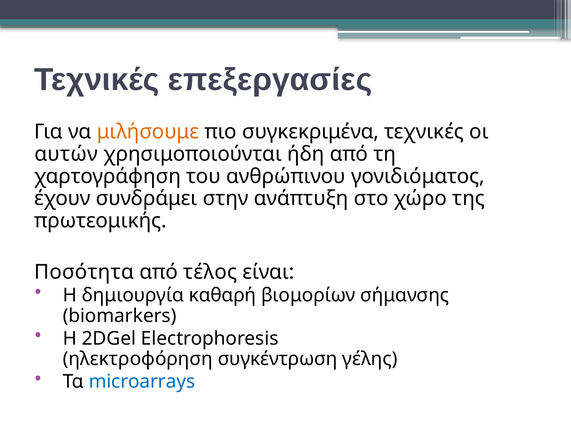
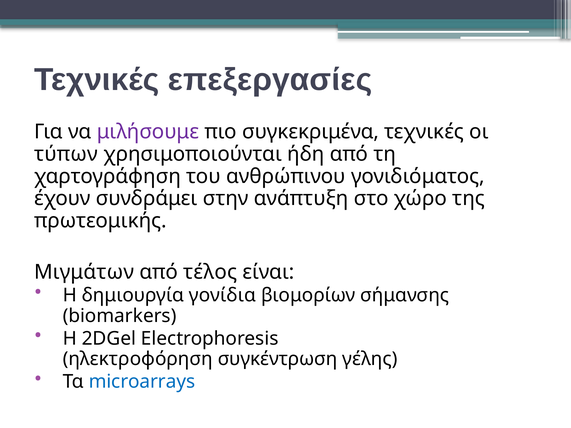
μιλήσουμε colour: orange -> purple
αυτών: αυτών -> τύπων
Ποσότητα: Ποσότητα -> Μιγμάτων
καθαρή: καθαρή -> γονίδια
